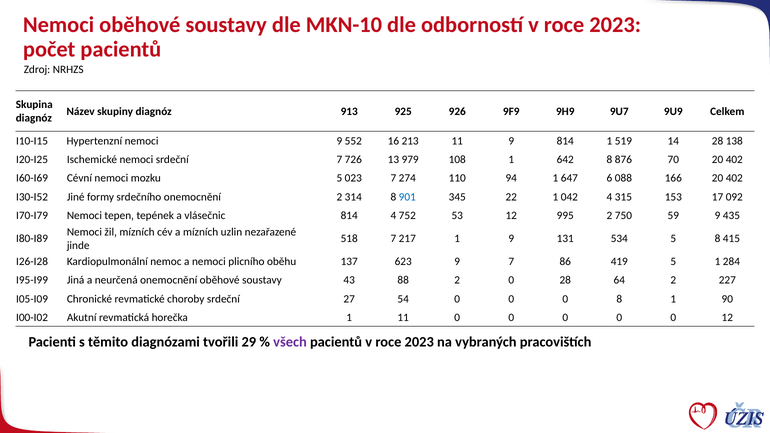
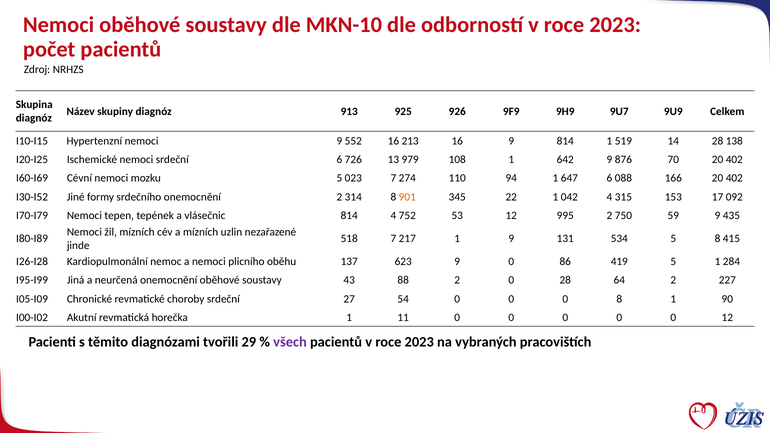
213 11: 11 -> 16
srdeční 7: 7 -> 6
642 8: 8 -> 9
901 colour: blue -> orange
9 7: 7 -> 0
